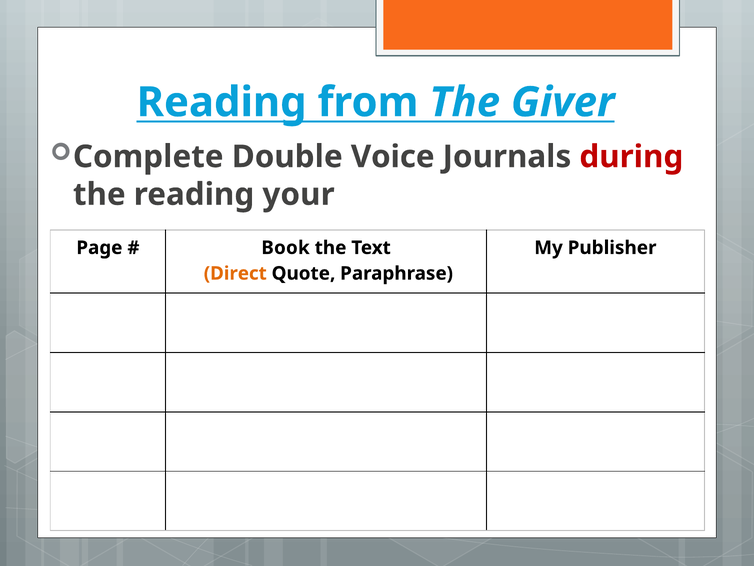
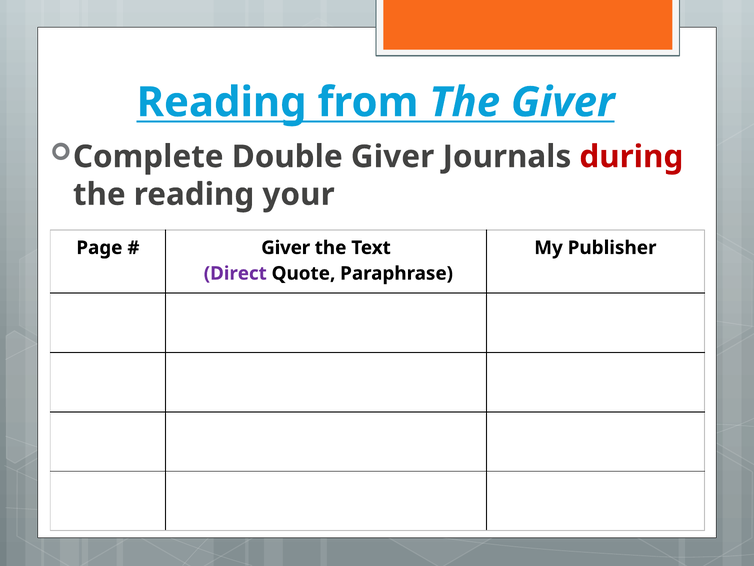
Double Voice: Voice -> Giver
Book at (285, 248): Book -> Giver
Direct colour: orange -> purple
